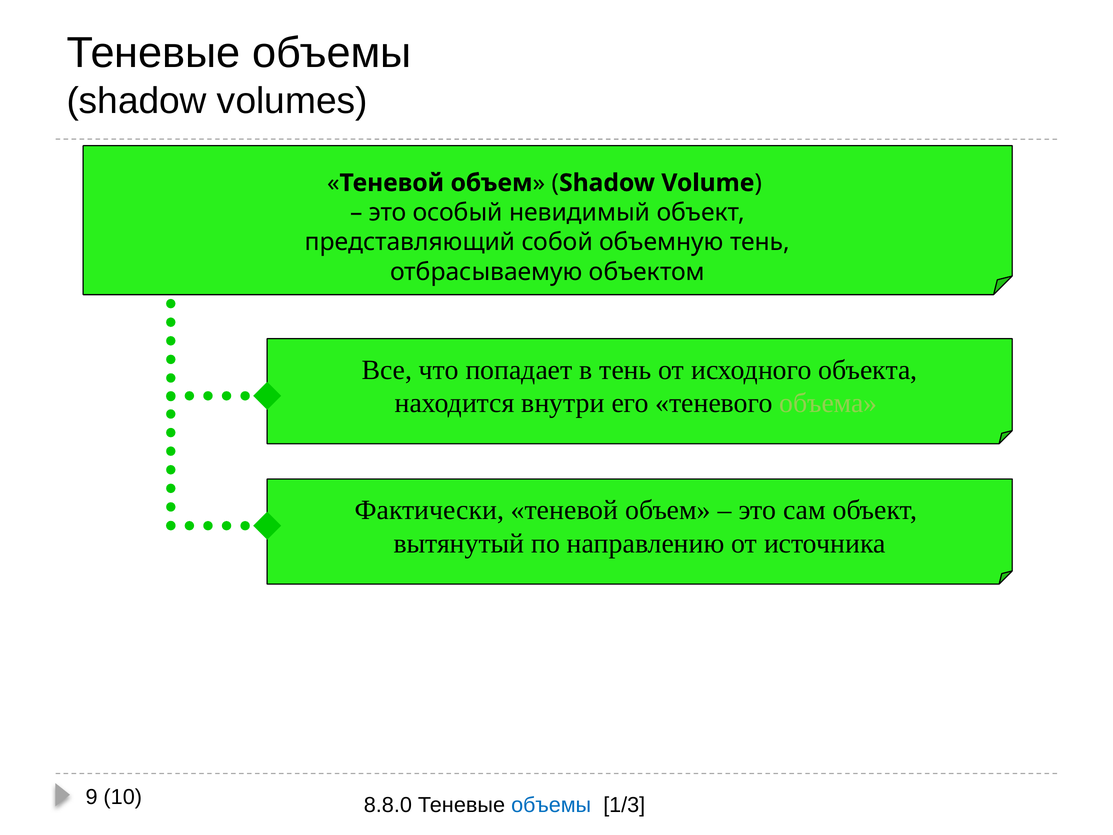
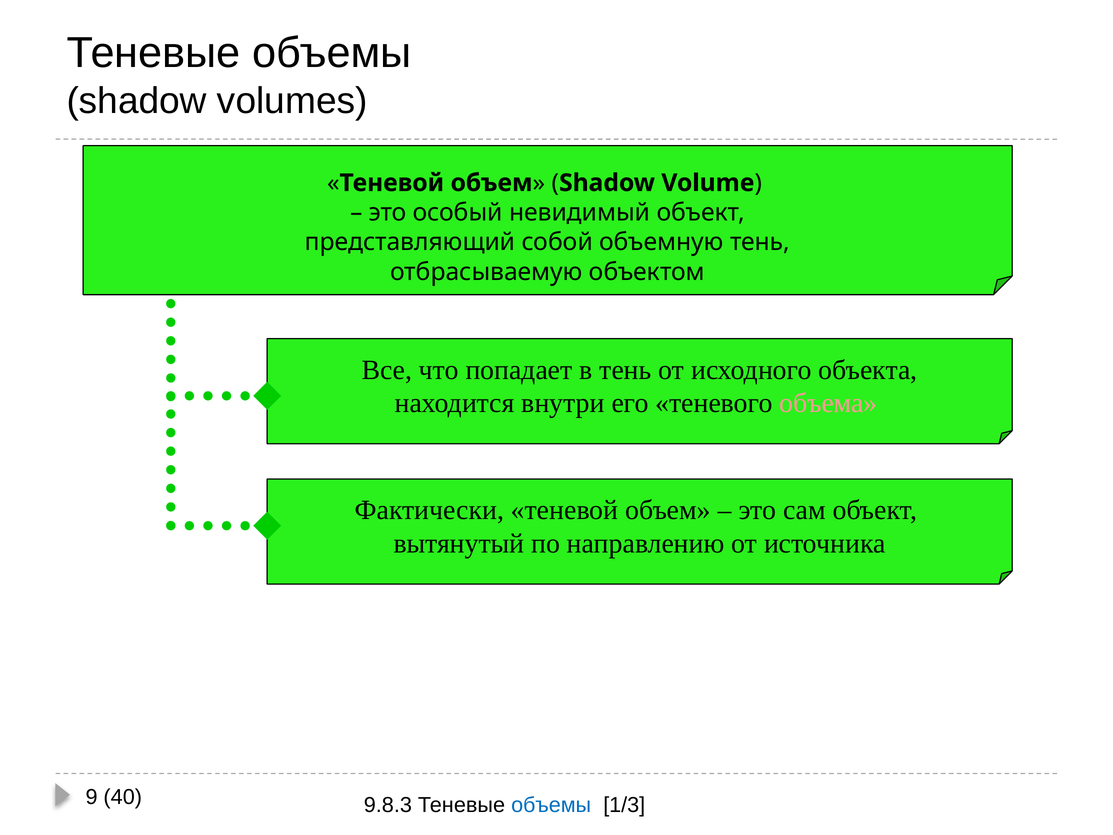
объема colour: light green -> pink
10: 10 -> 40
8.8.0: 8.8.0 -> 9.8.3
